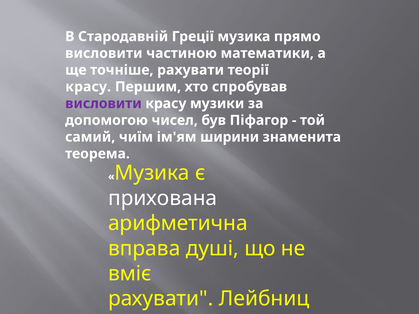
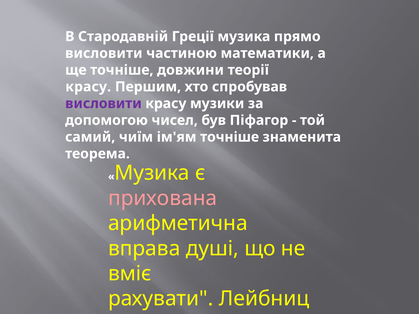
точніше рахувати: рахувати -> довжини
ім'ям ширини: ширини -> точніше
прихована colour: white -> pink
